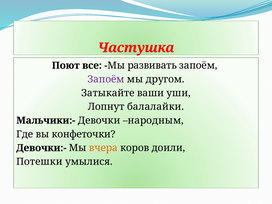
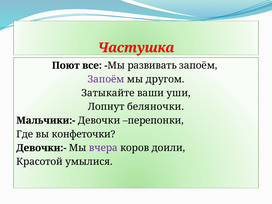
балалайки: балалайки -> беляночки
народным: народным -> перепонки
вчера colour: orange -> purple
Потешки: Потешки -> Красотой
